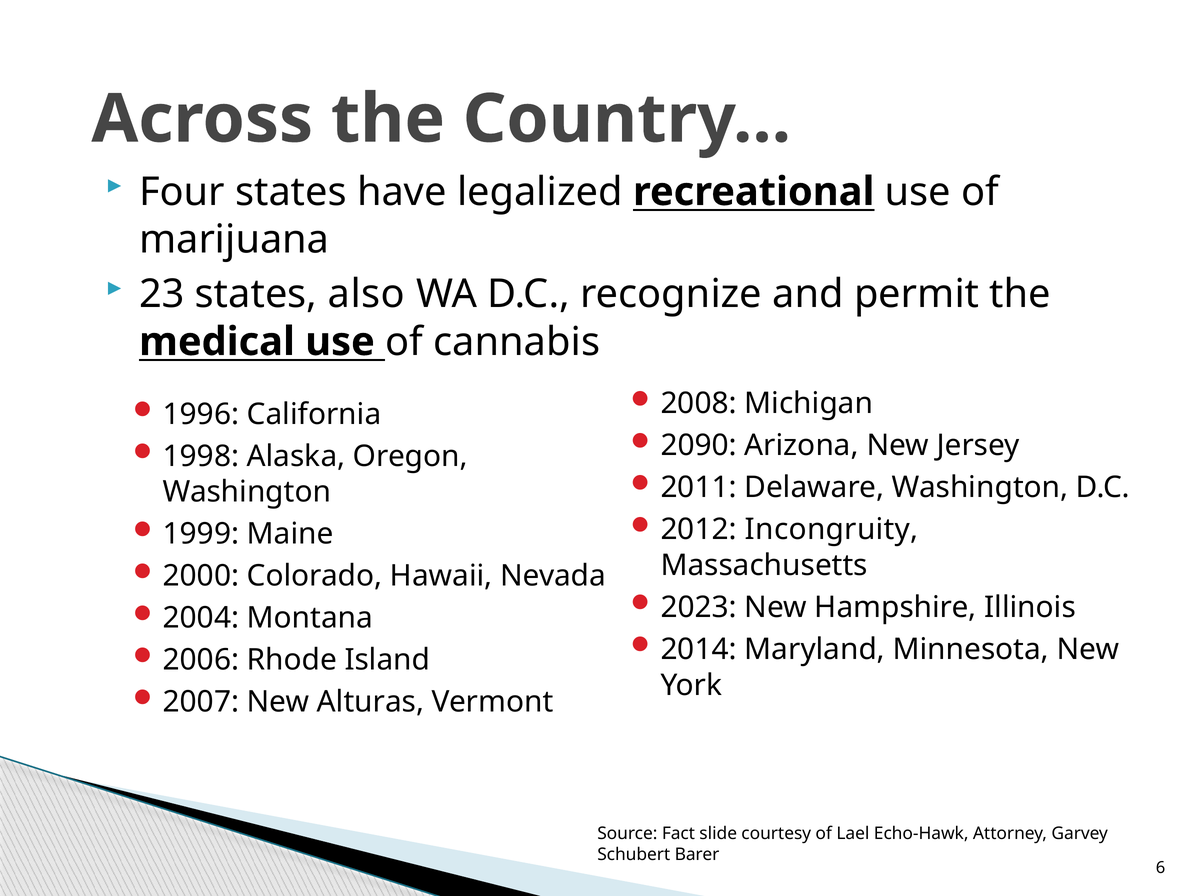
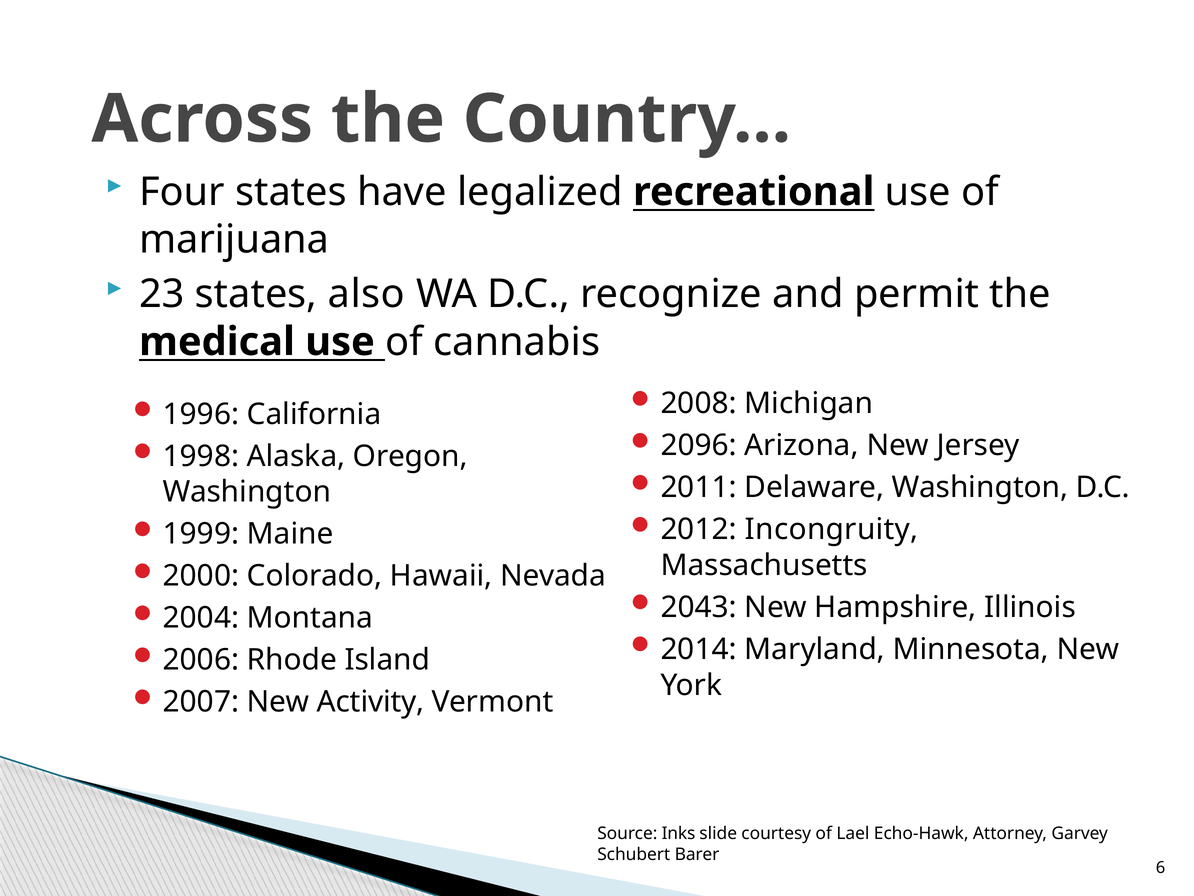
2090: 2090 -> 2096
2023: 2023 -> 2043
Alturas: Alturas -> Activity
Fact: Fact -> Inks
